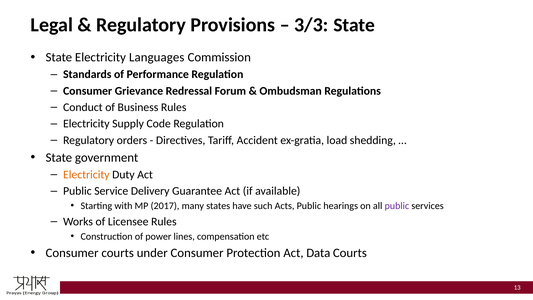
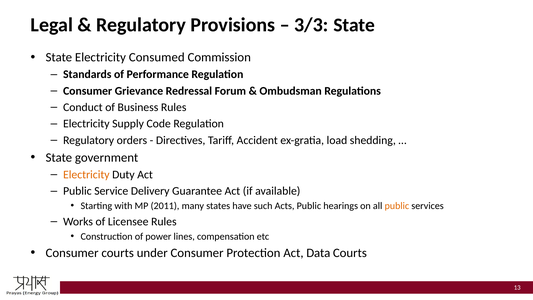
Languages: Languages -> Consumed
2017: 2017 -> 2011
public at (397, 206) colour: purple -> orange
